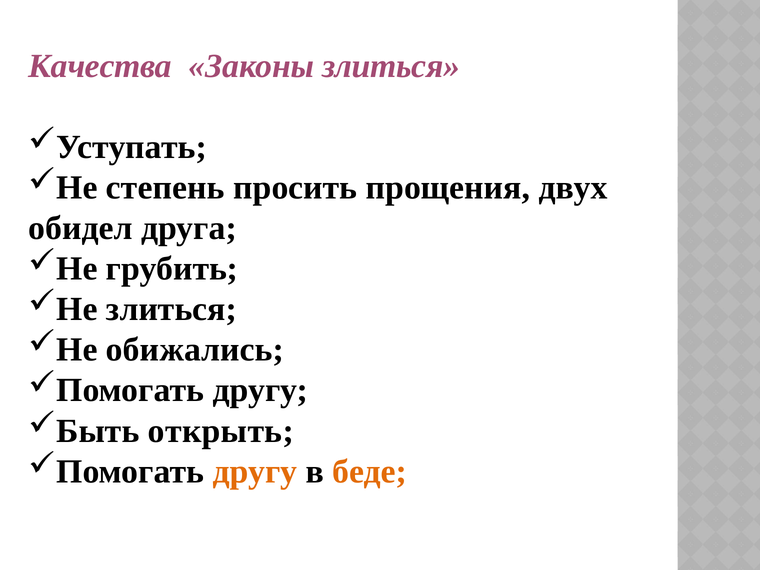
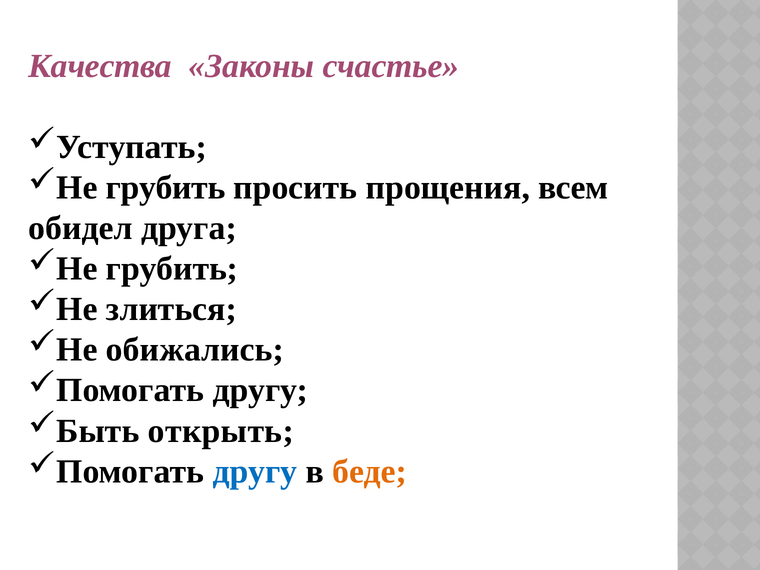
Законы злиться: злиться -> счастье
степень at (165, 188): степень -> грубить
двух: двух -> всем
другу at (255, 471) colour: orange -> blue
